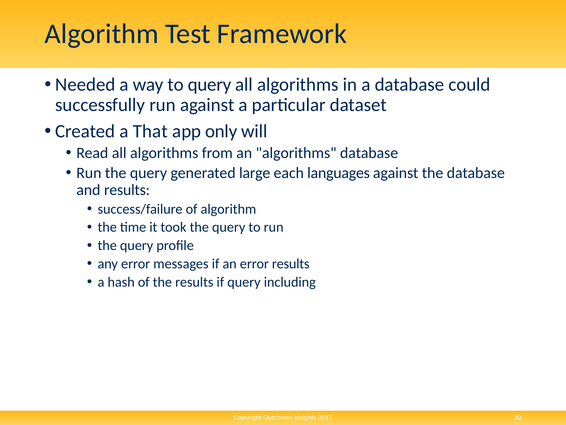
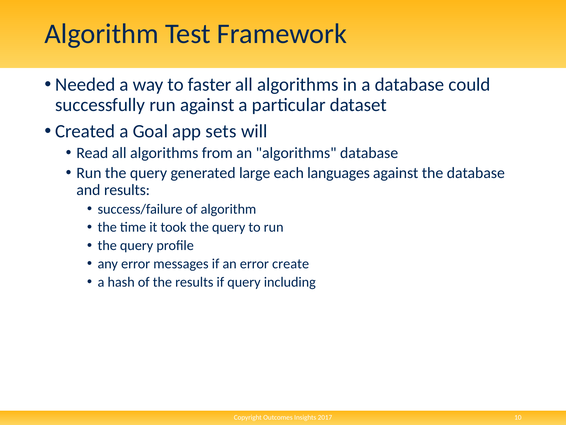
to query: query -> faster
That: That -> Goal
only: only -> sets
error results: results -> create
